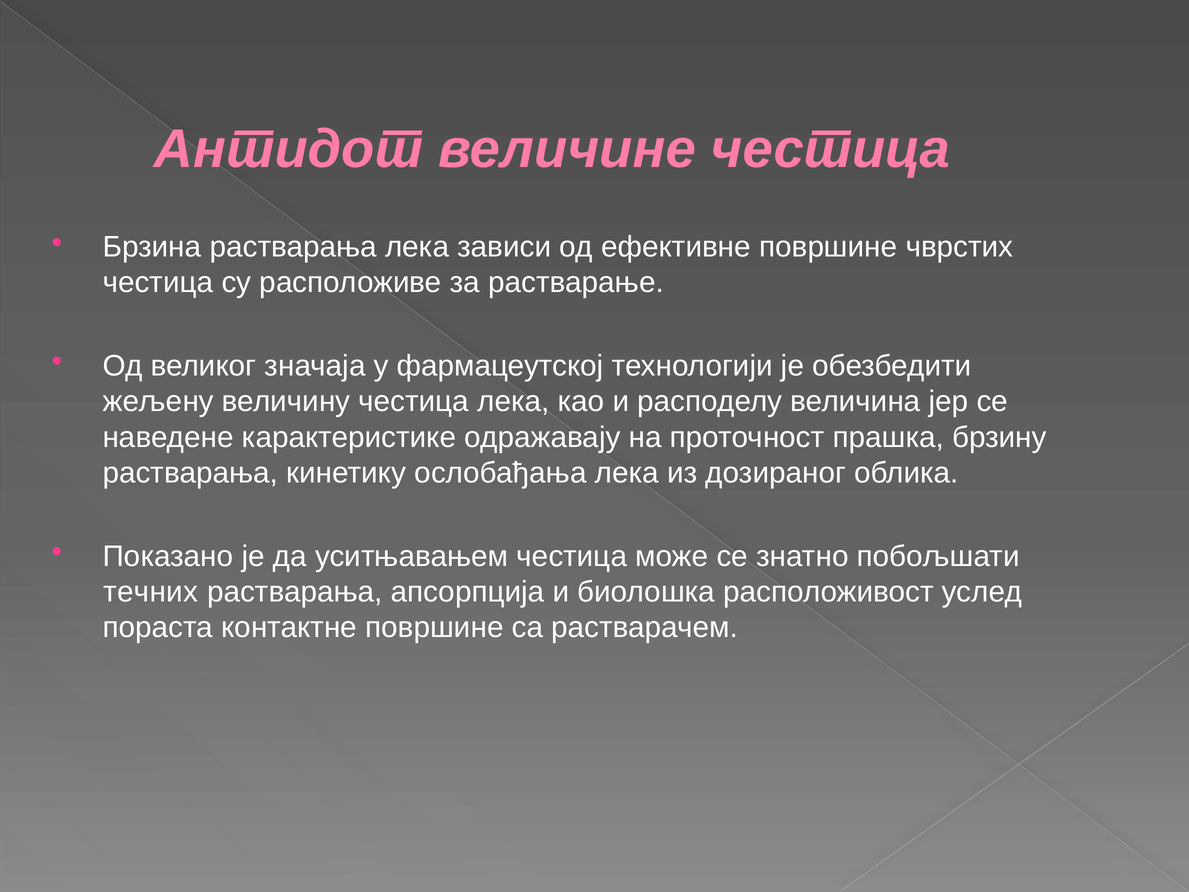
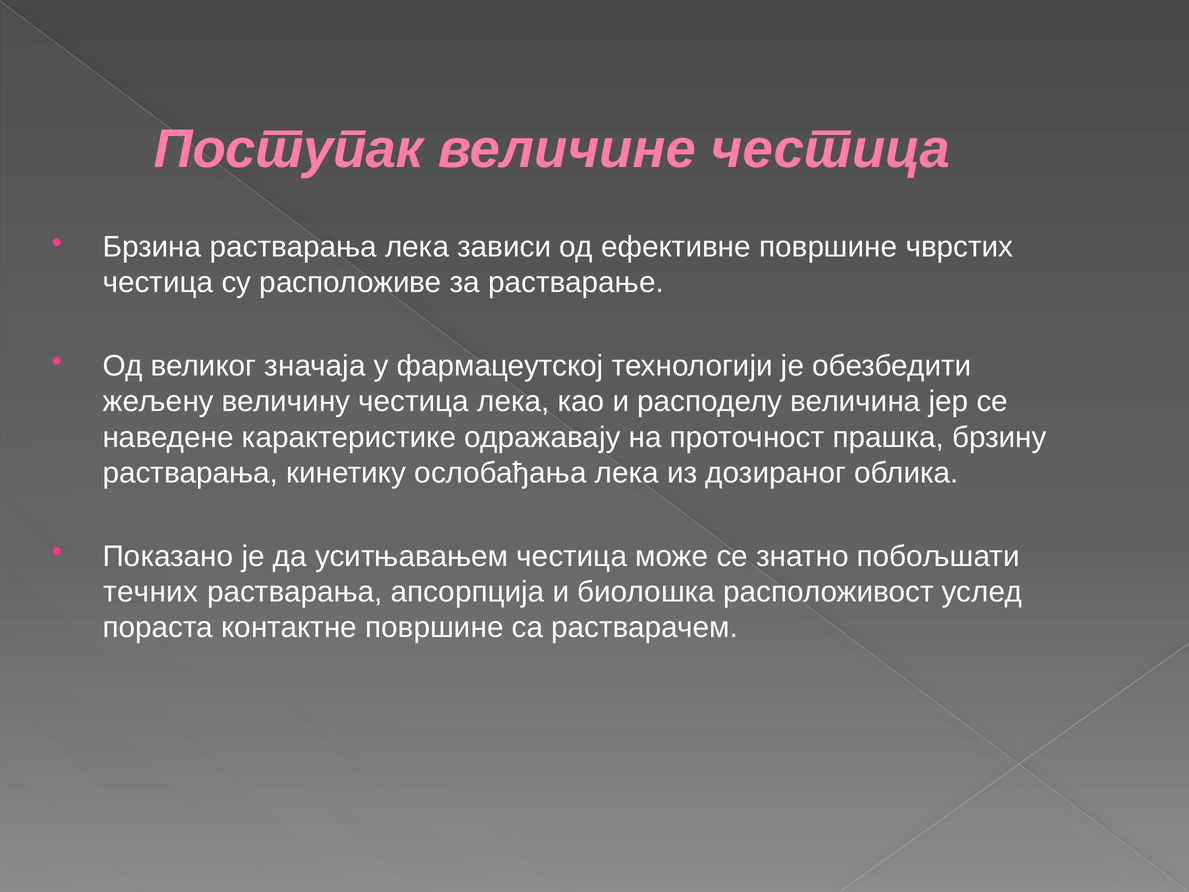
Антидот: Антидот -> Поступак
